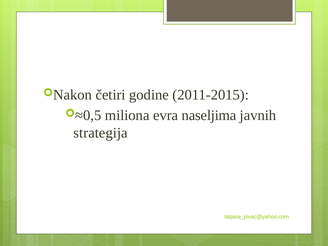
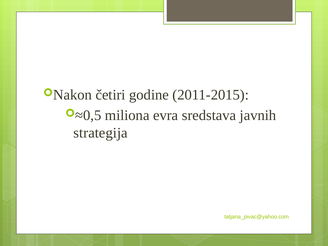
naseljima: naseljima -> sredstava
